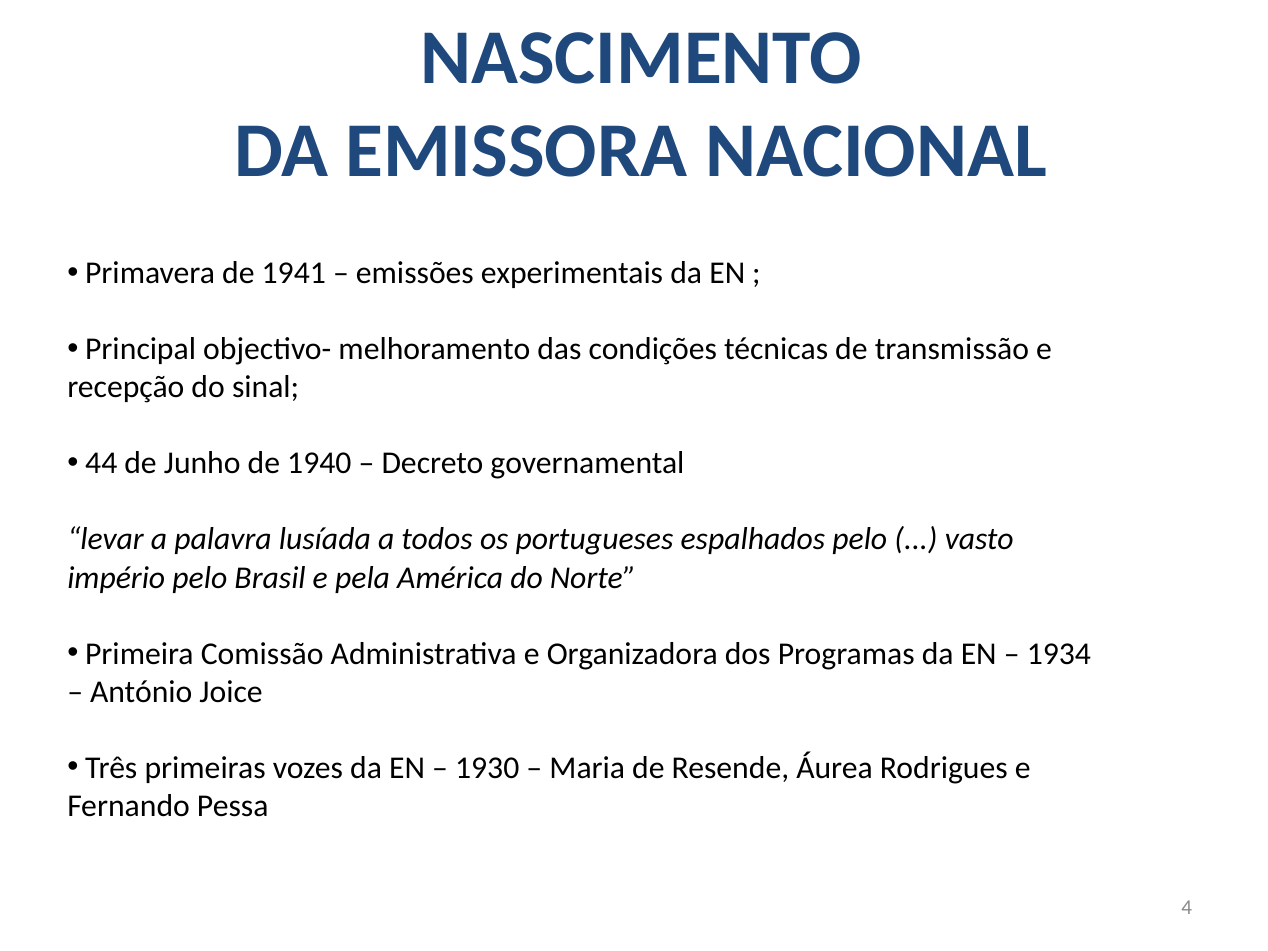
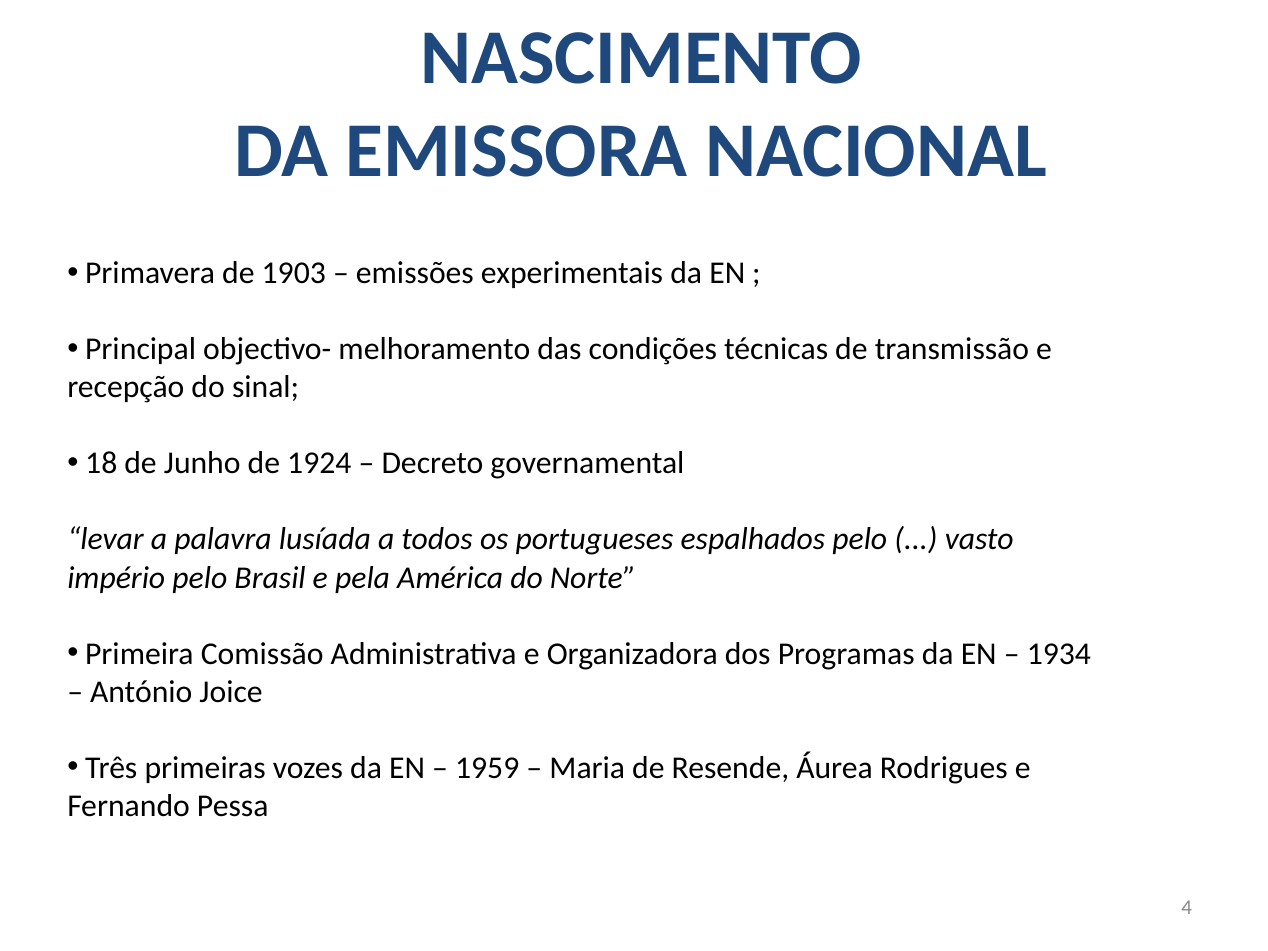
1941: 1941 -> 1903
44: 44 -> 18
1940: 1940 -> 1924
1930: 1930 -> 1959
